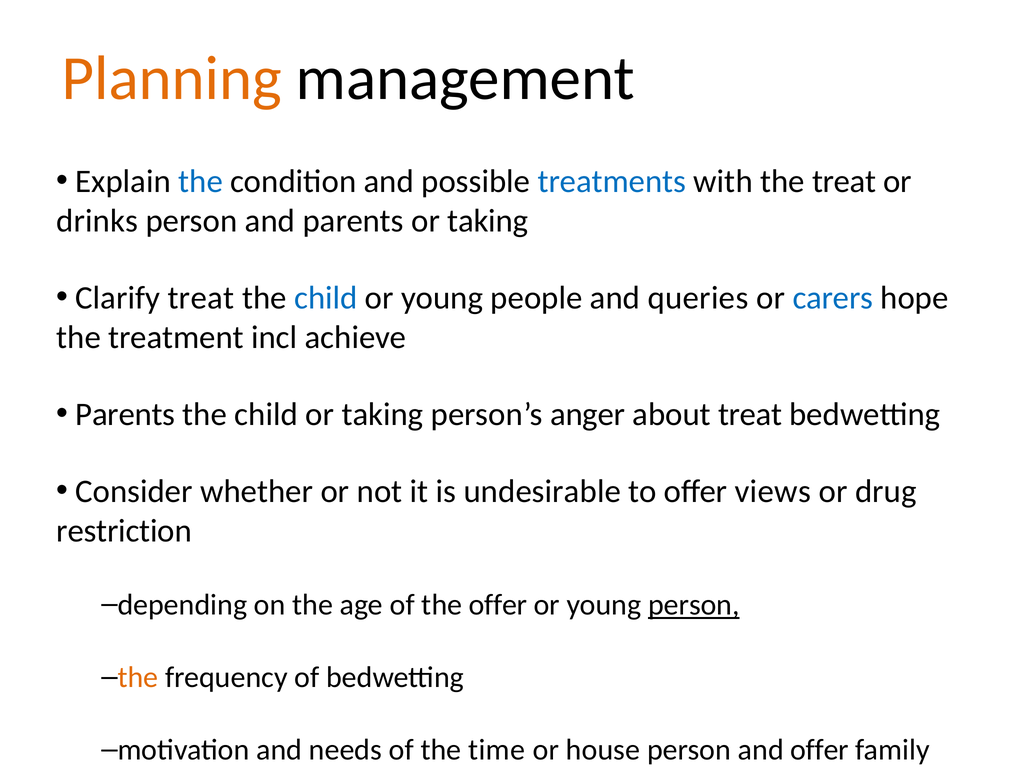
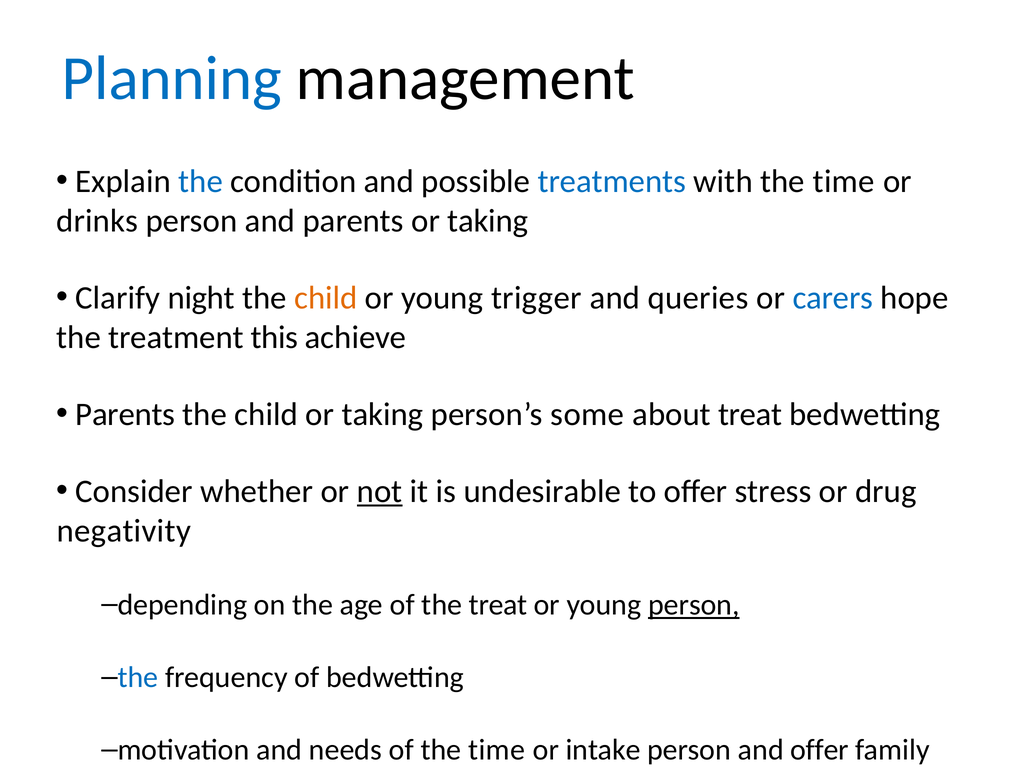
Planning colour: orange -> blue
with the treat: treat -> time
Clarify treat: treat -> night
child at (326, 298) colour: blue -> orange
people: people -> trigger
incl: incl -> this
anger: anger -> some
not underline: none -> present
views: views -> stress
restriction: restriction -> negativity
the offer: offer -> treat
the at (138, 678) colour: orange -> blue
house: house -> intake
